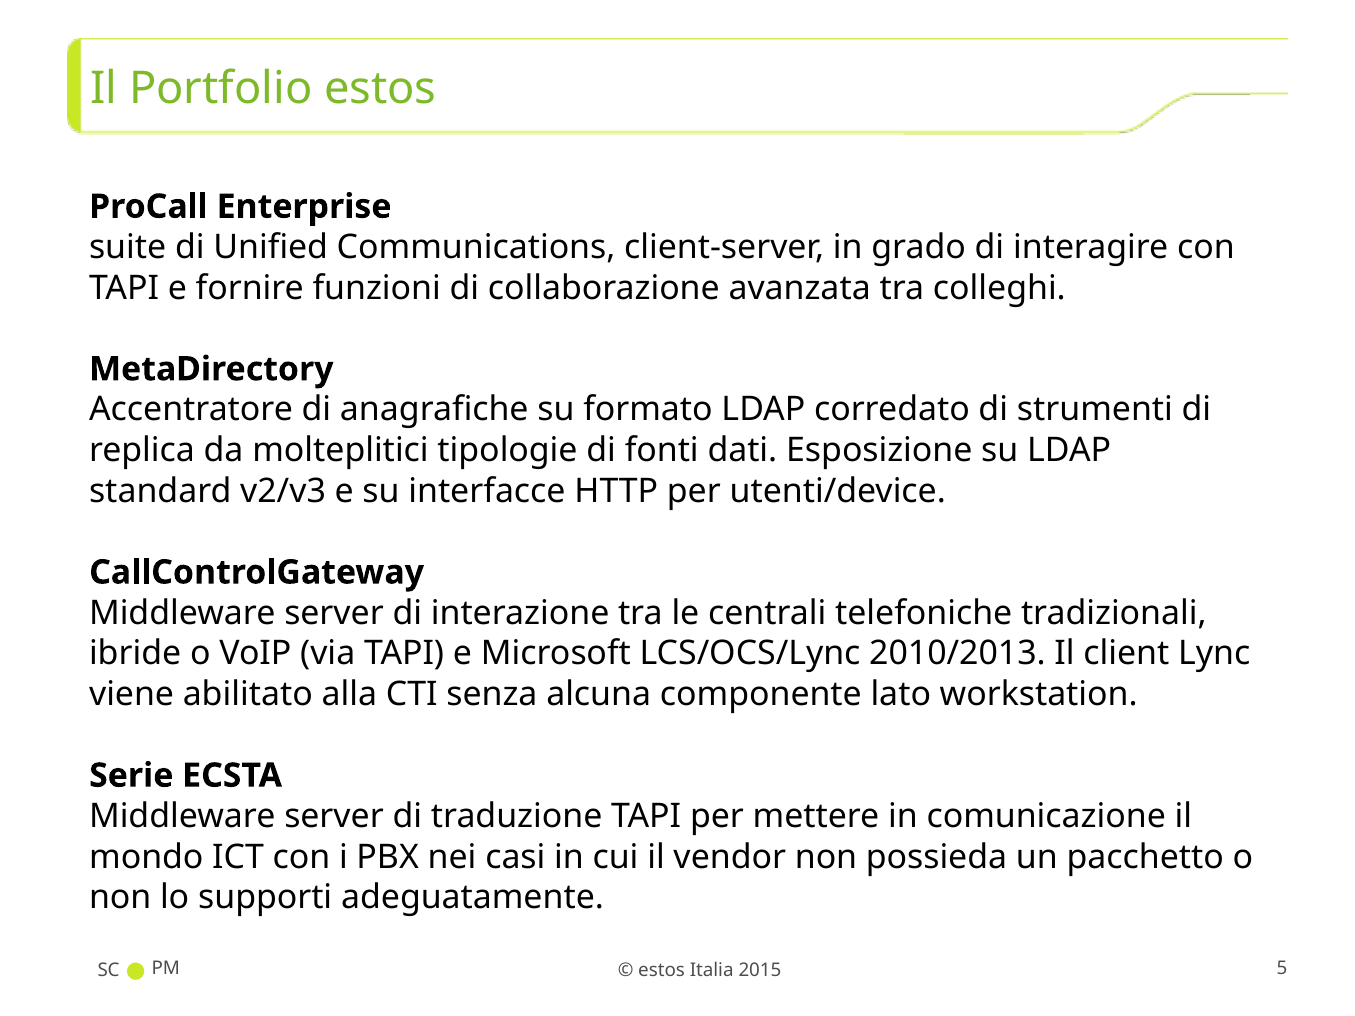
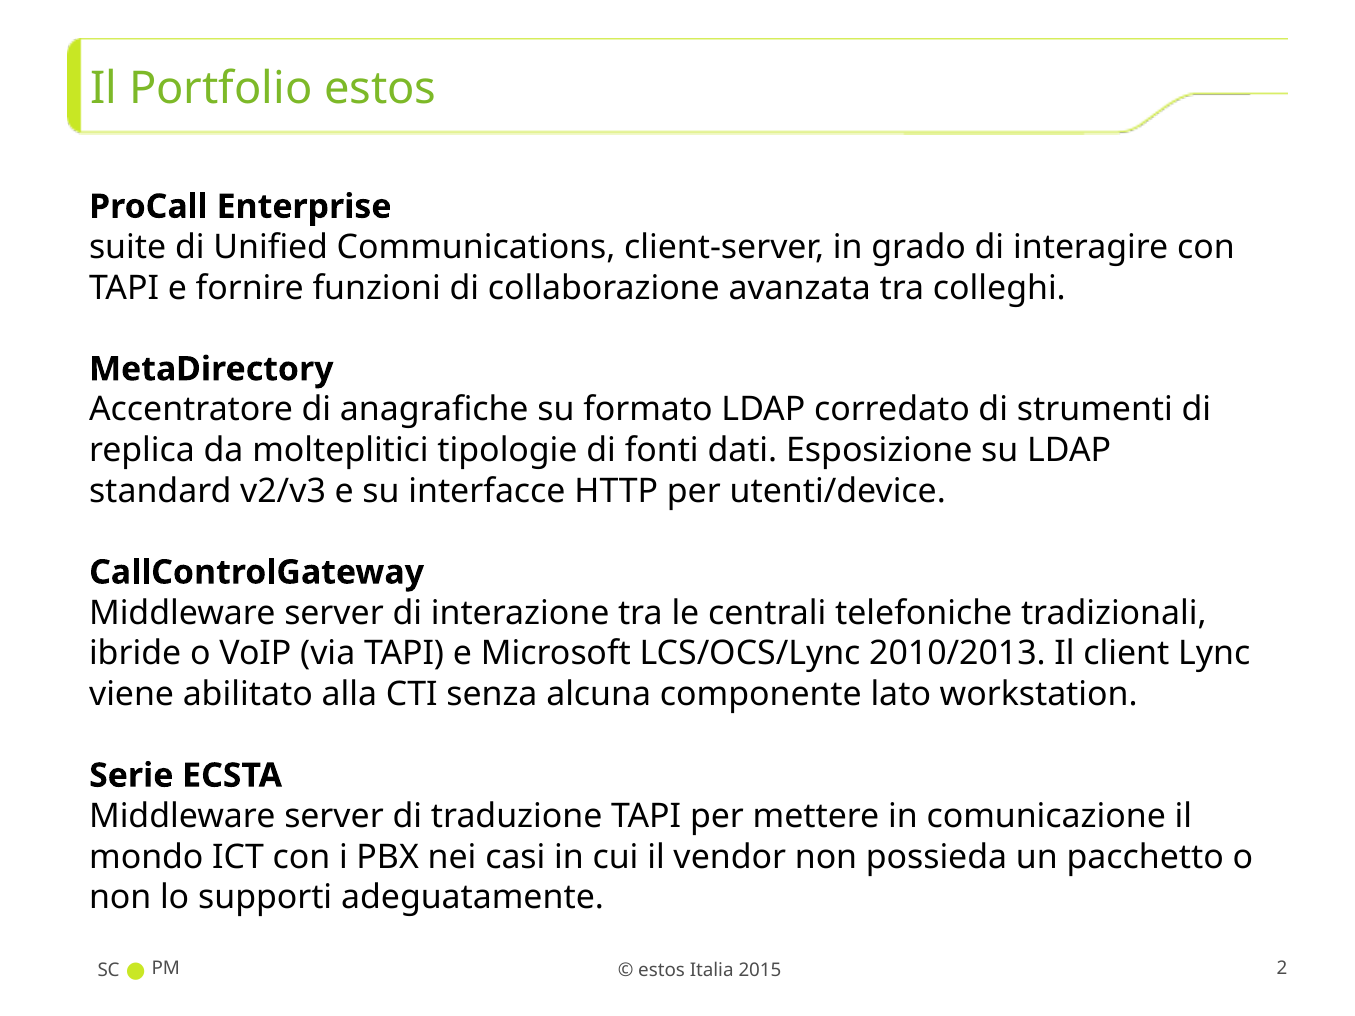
5: 5 -> 2
